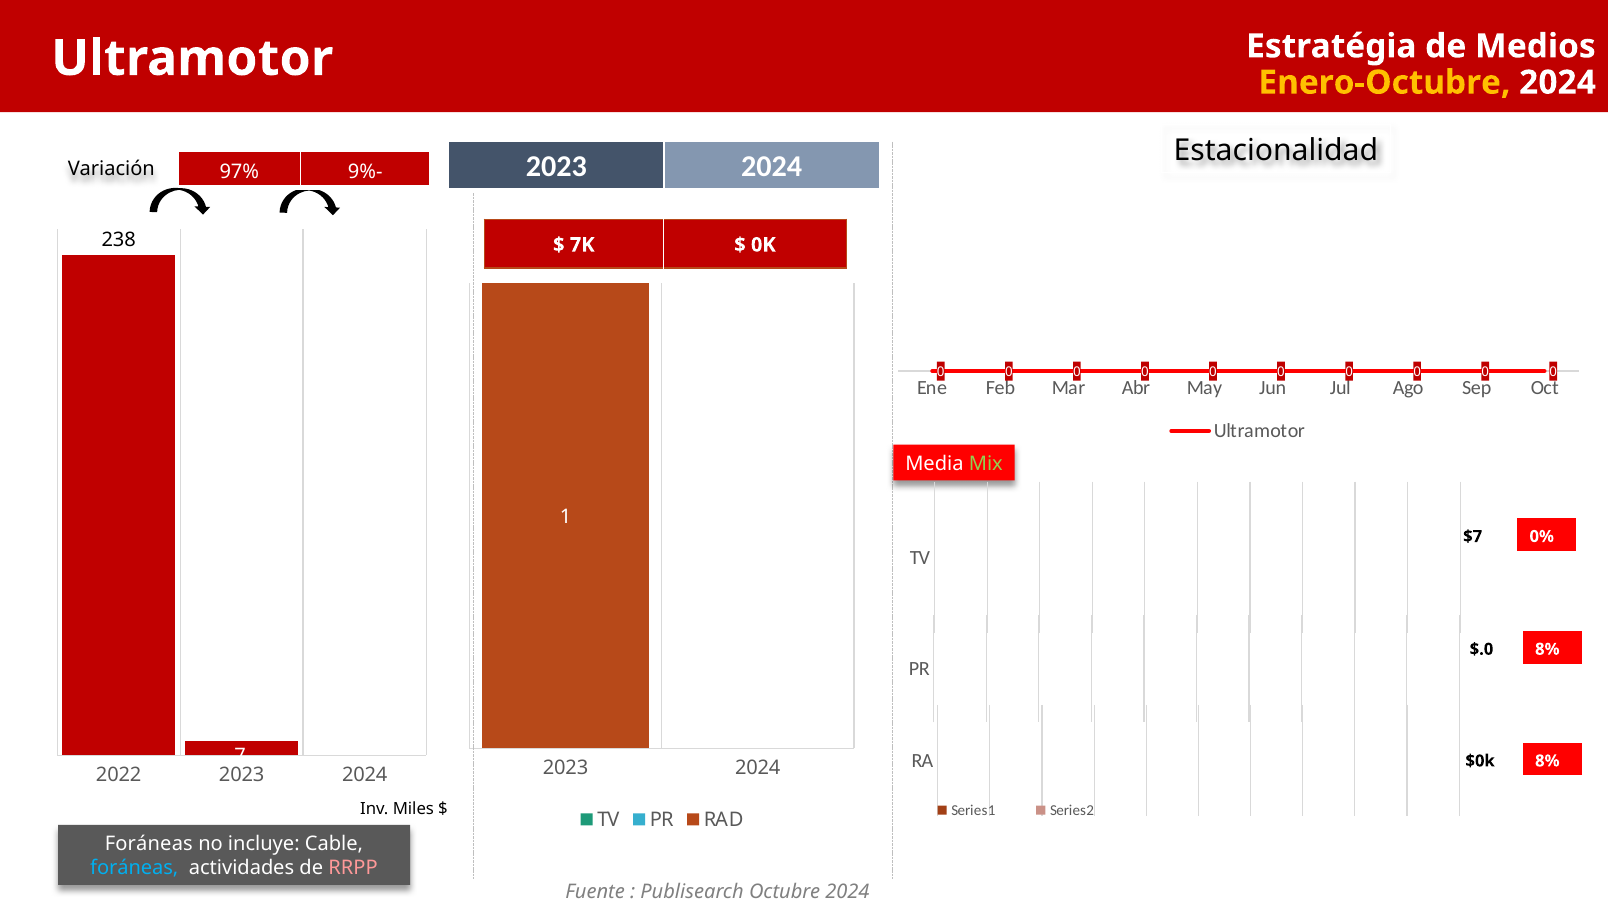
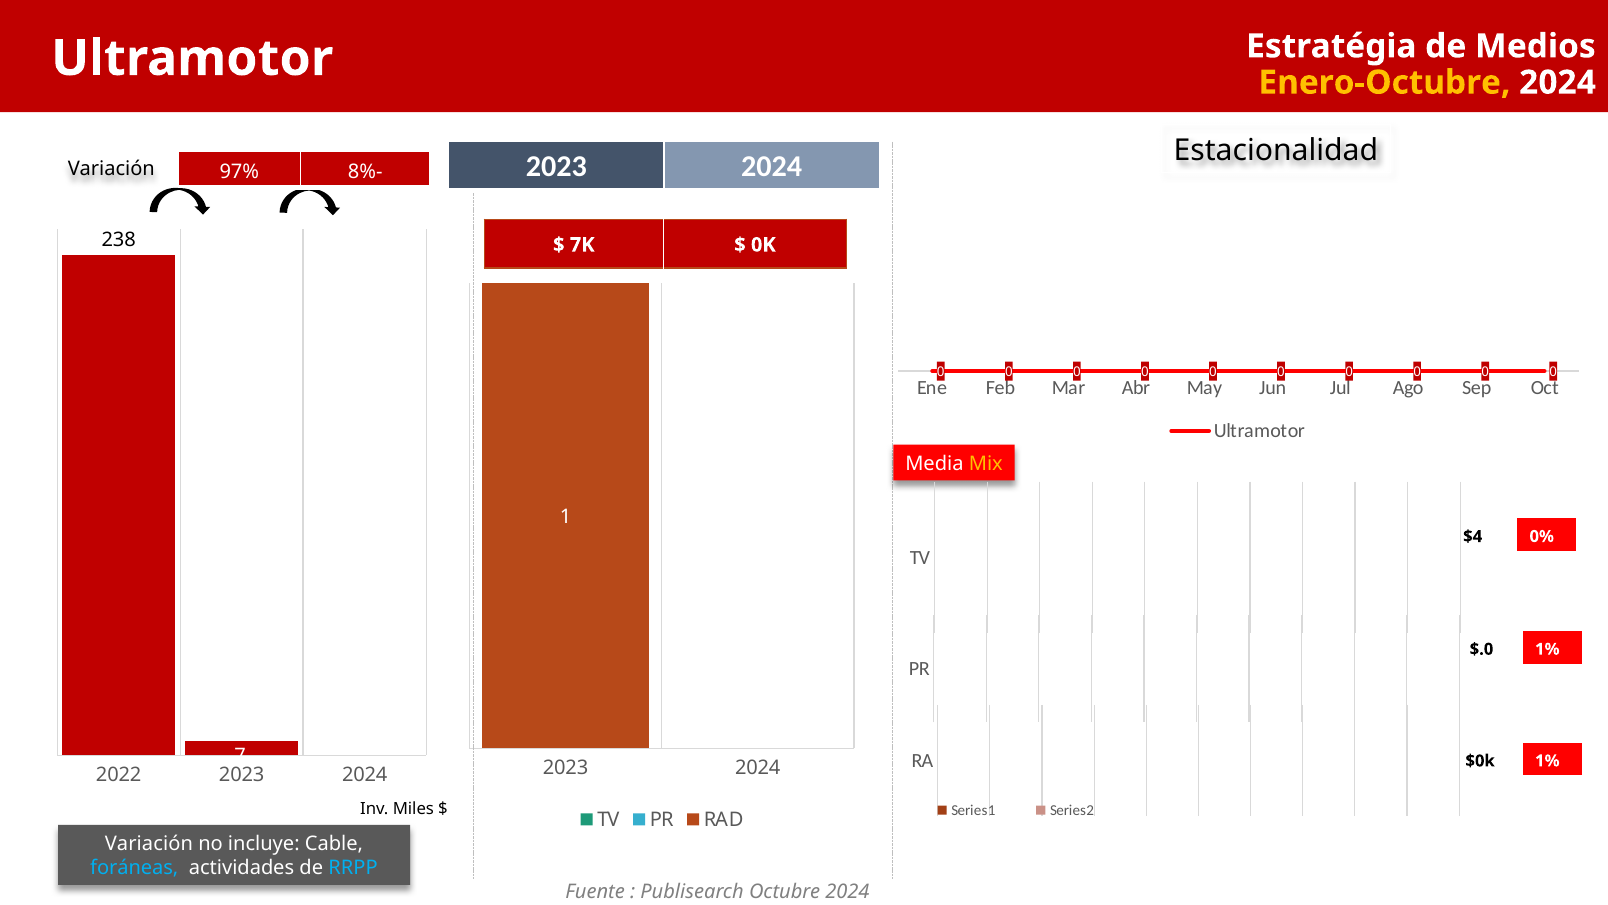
9%-: 9%- -> 8%-
Mix colour: light green -> yellow
$7: $7 -> $4
$.0 8%: 8% -> 1%
$0k 8%: 8% -> 1%
Foráneas at (149, 844): Foráneas -> Variación
RRPP colour: pink -> light blue
